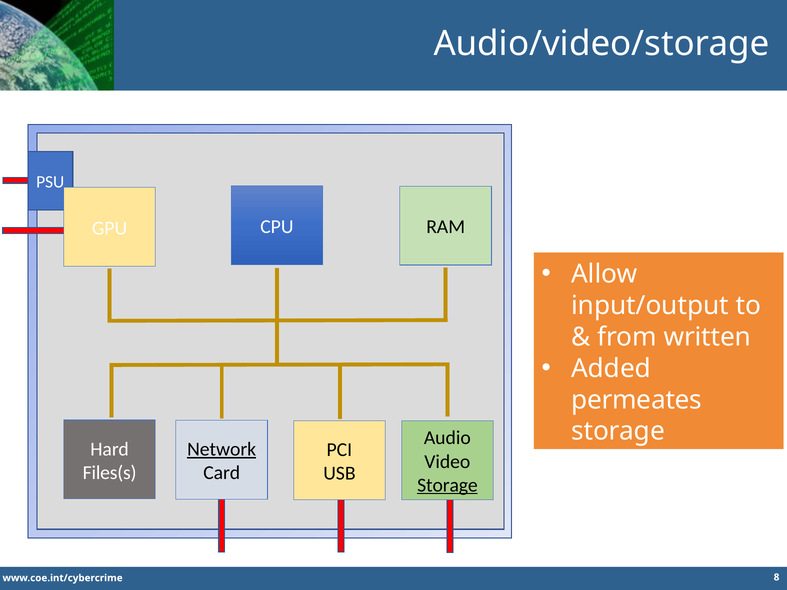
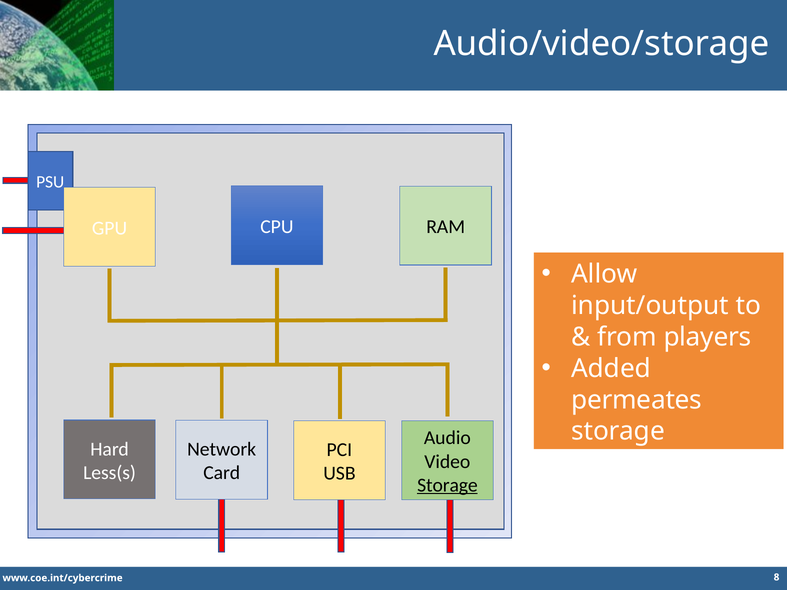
written: written -> players
Network underline: present -> none
Files(s: Files(s -> Less(s
